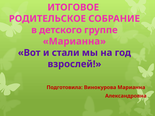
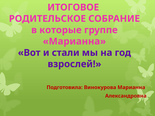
детского: детского -> которые
